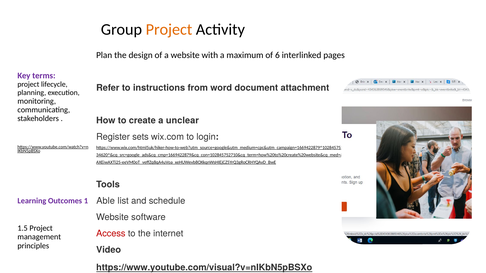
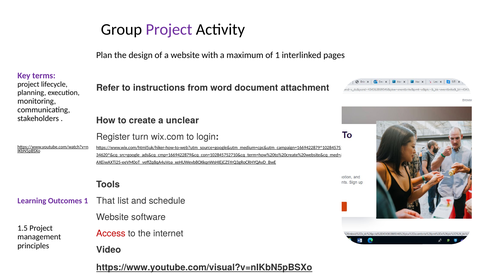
Project at (169, 30) colour: orange -> purple
of 6: 6 -> 1
sets: sets -> turn
Able: Able -> That
